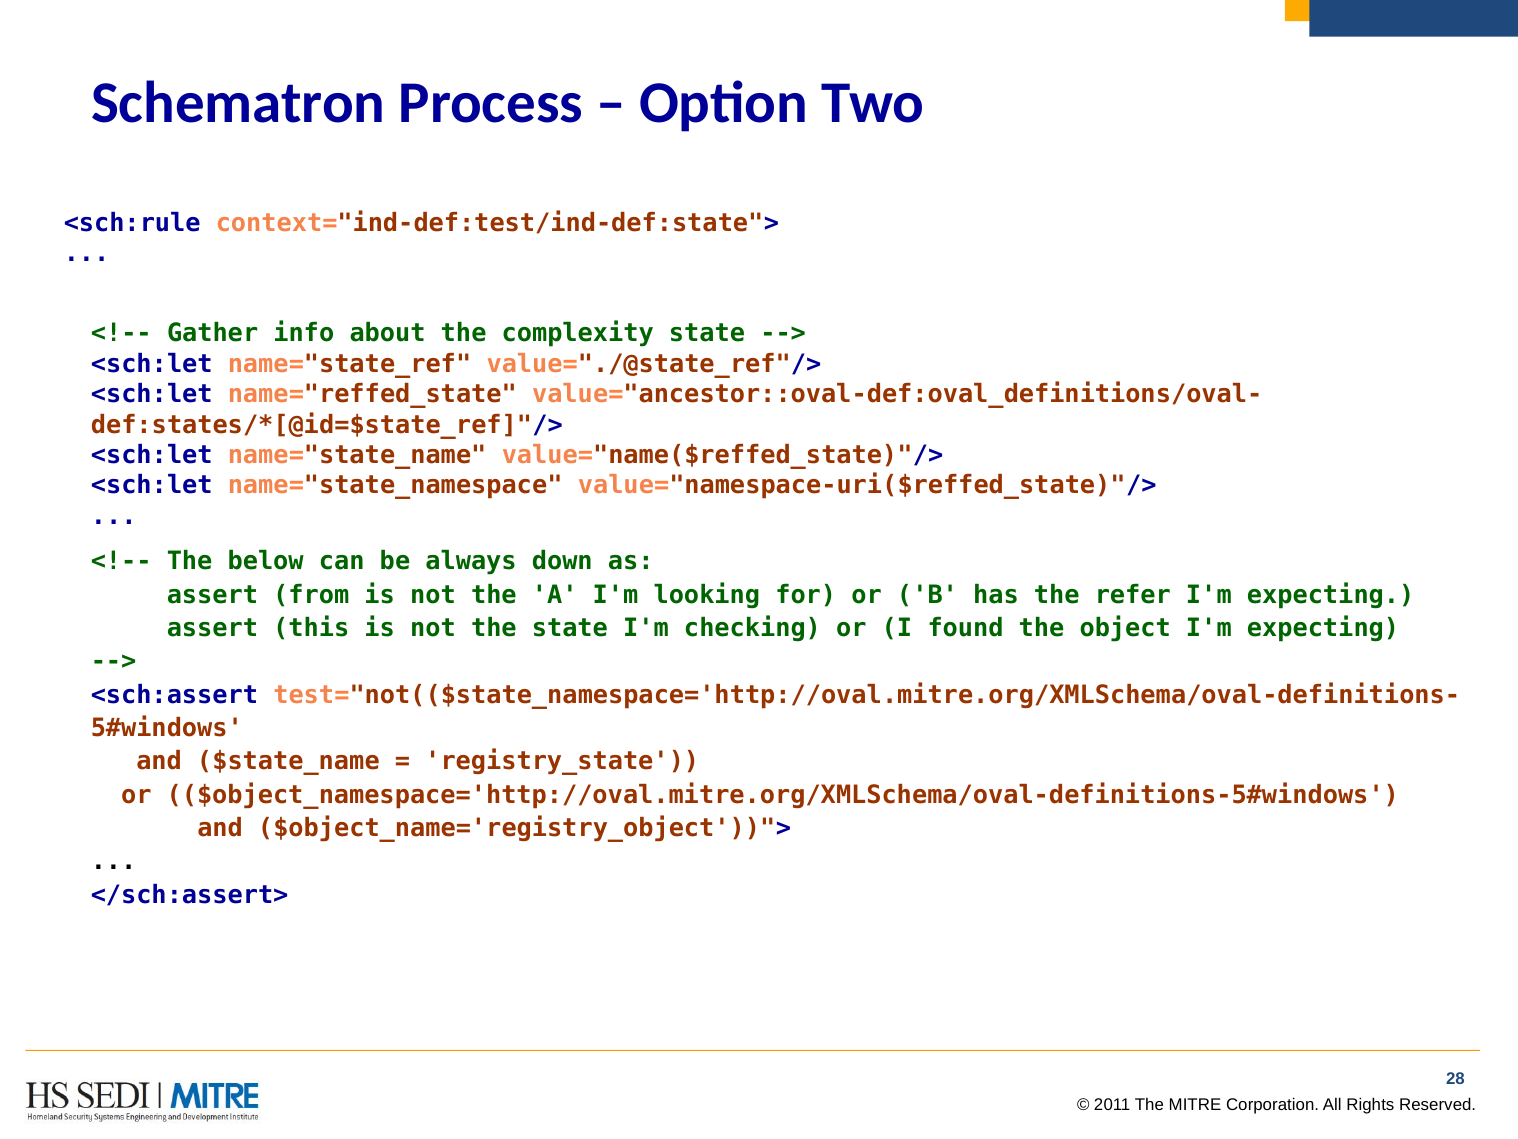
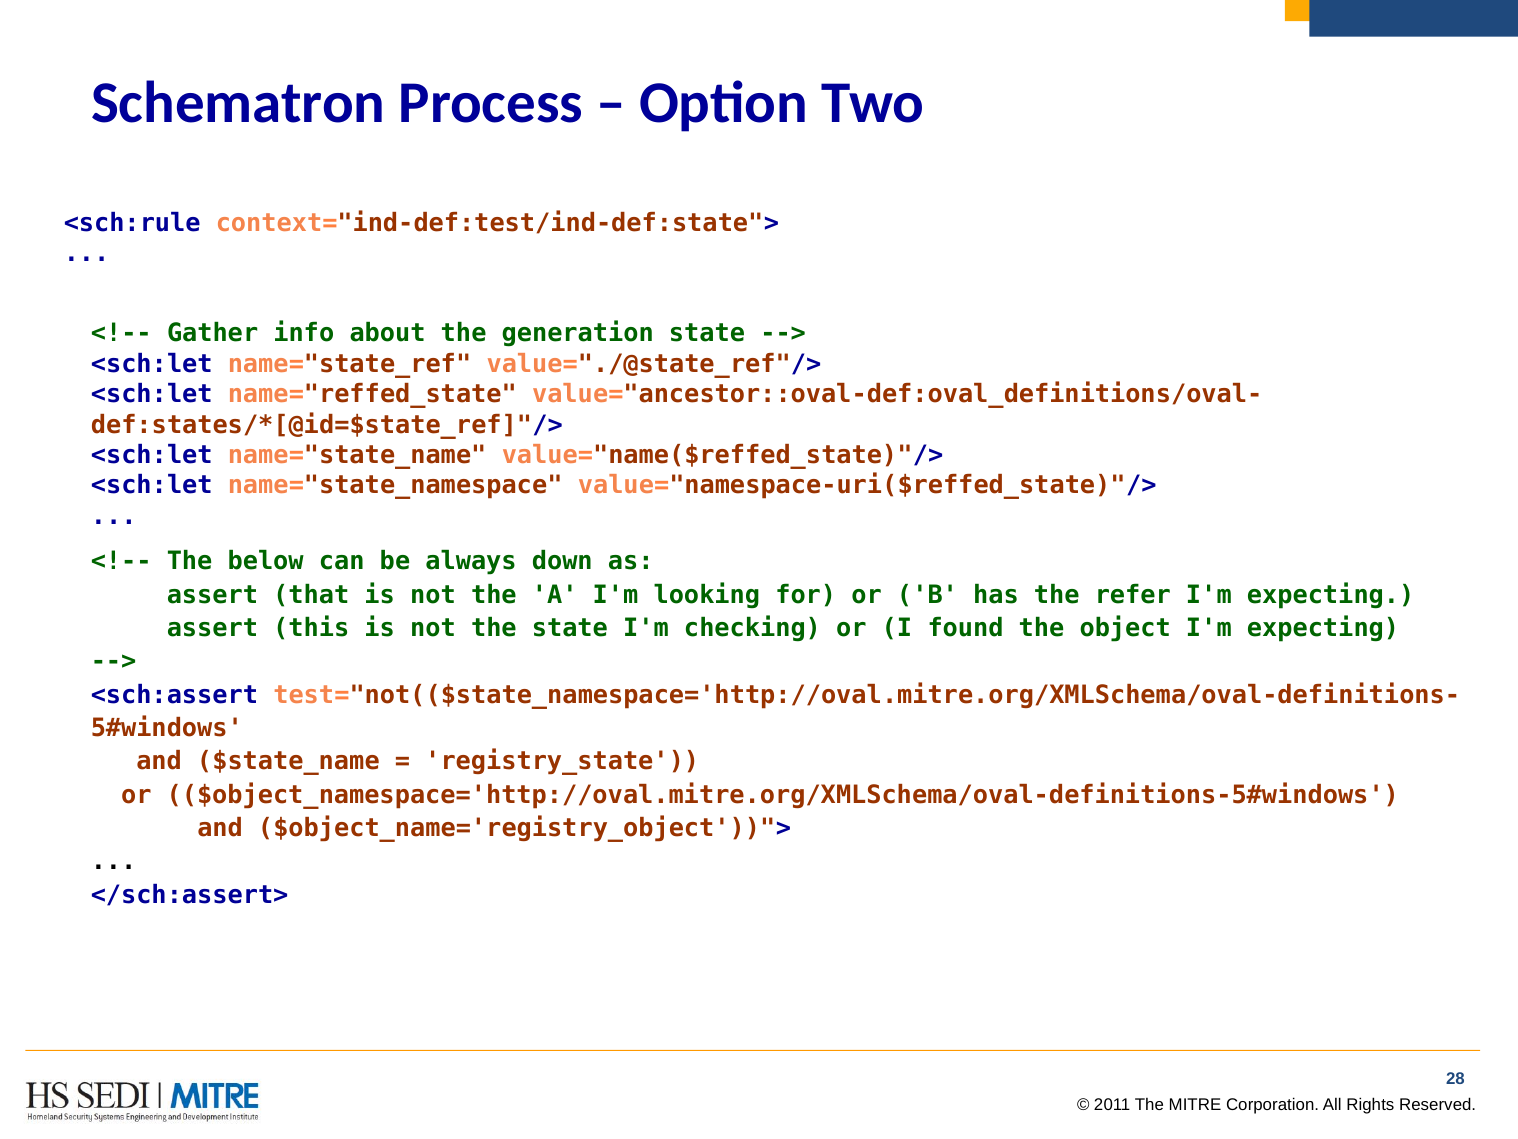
complexity: complexity -> generation
from: from -> that
